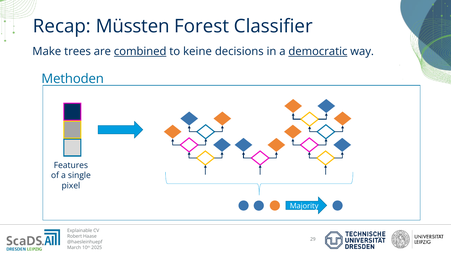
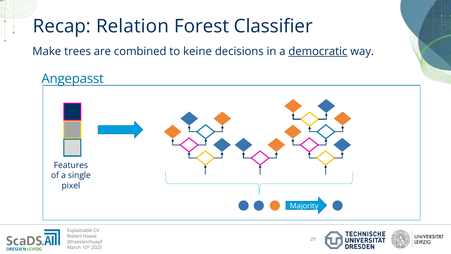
Müssten: Müssten -> Relation
combined underline: present -> none
Methoden: Methoden -> Angepasst
